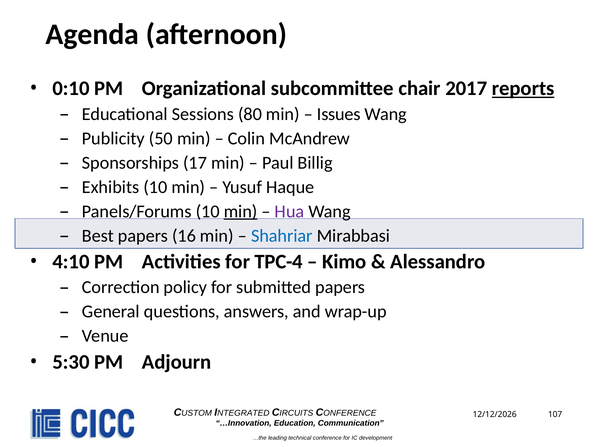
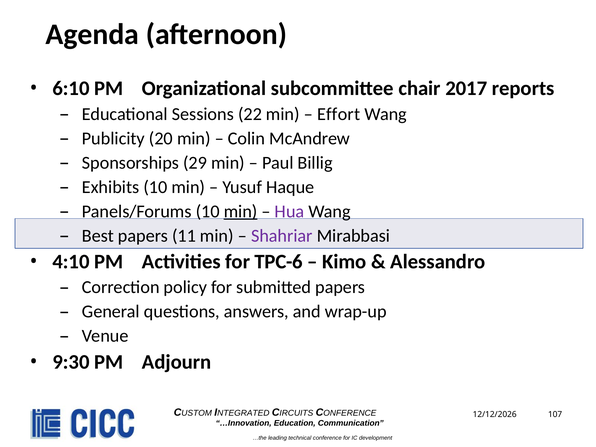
0:10: 0:10 -> 6:10
reports underline: present -> none
80: 80 -> 22
Issues: Issues -> Effort
50: 50 -> 20
17: 17 -> 29
16: 16 -> 11
Shahriar colour: blue -> purple
TPC-4: TPC-4 -> TPC-6
5:30: 5:30 -> 9:30
